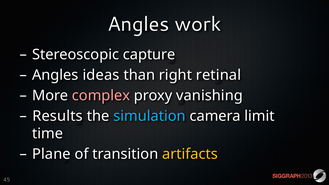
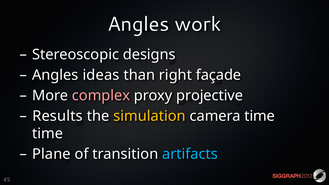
capture: capture -> designs
retinal: retinal -> façade
vanishing: vanishing -> projective
simulation colour: light blue -> yellow
camera limit: limit -> time
artifacts colour: yellow -> light blue
